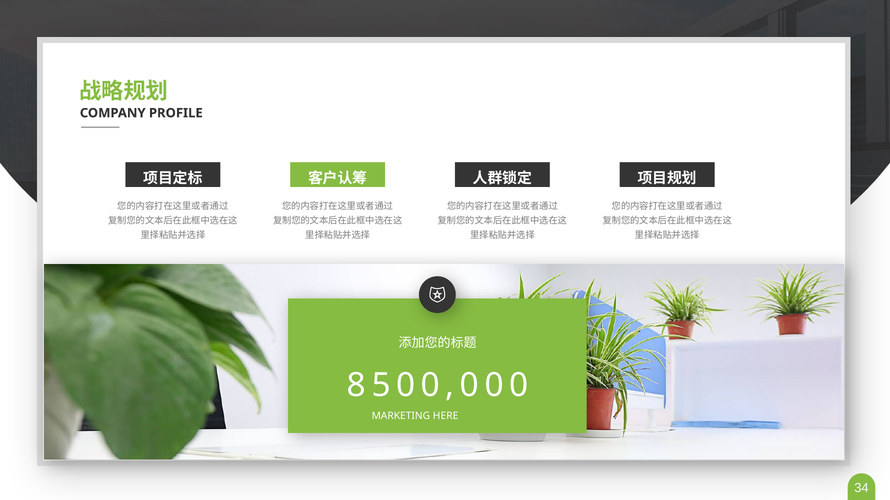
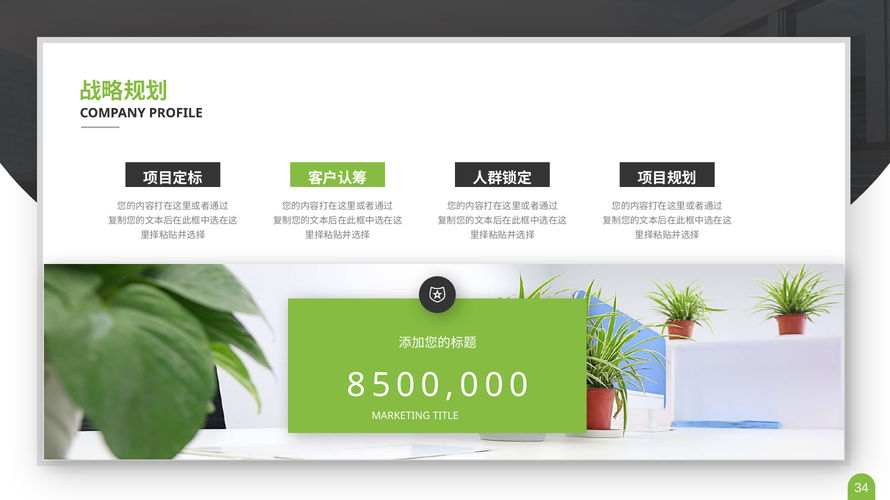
HERE: HERE -> TITLE
